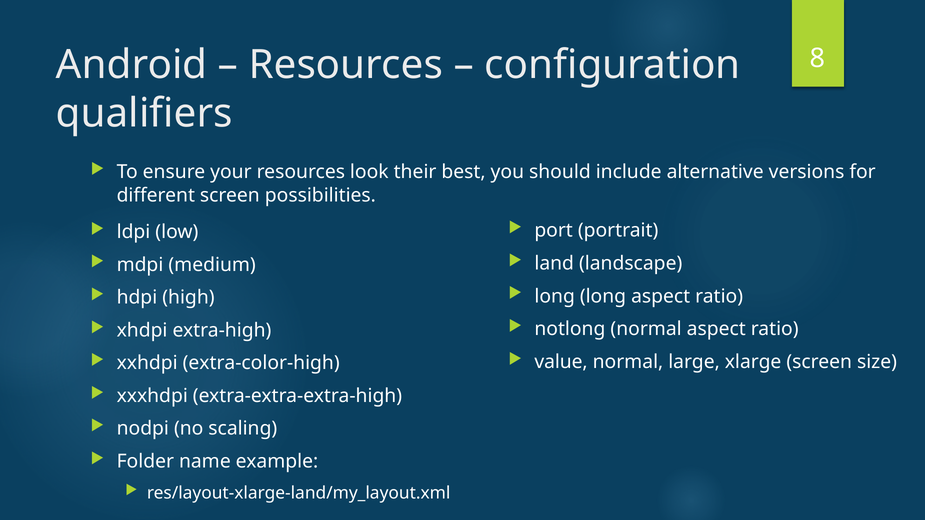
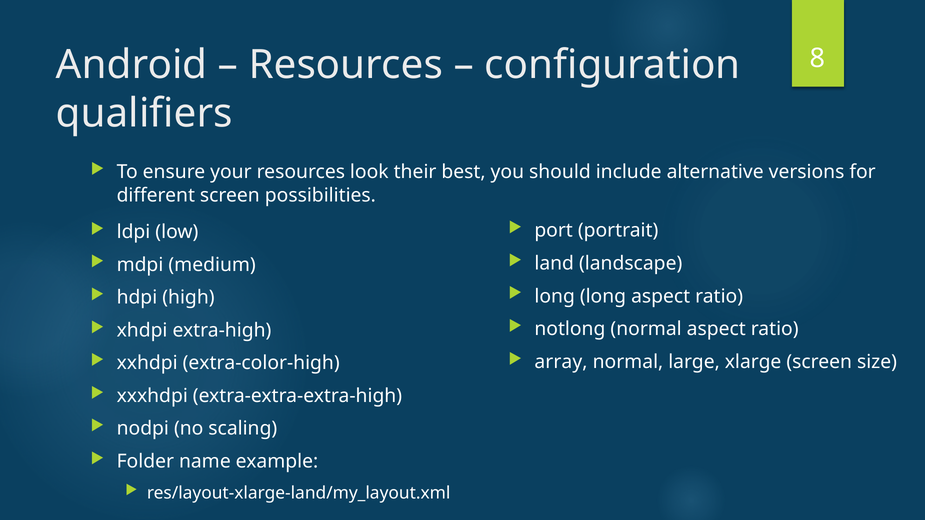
value: value -> array
